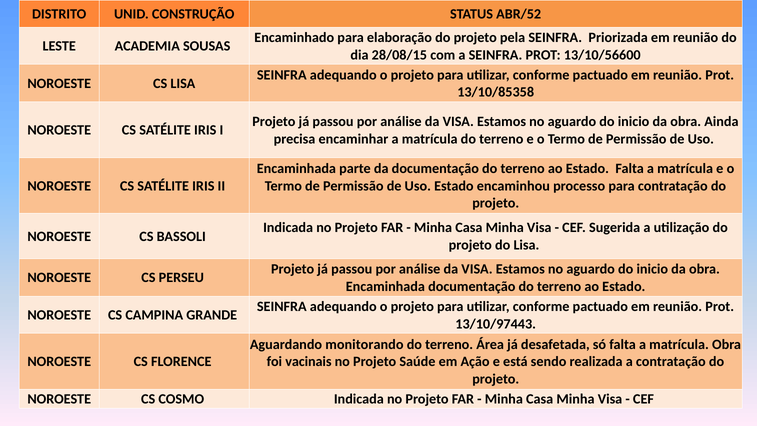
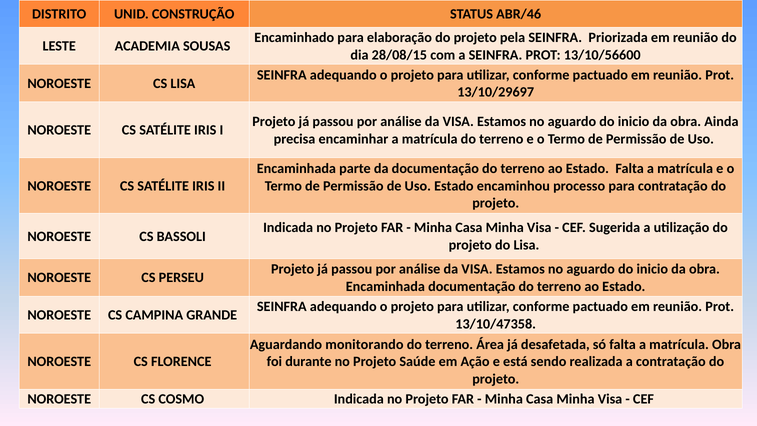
ABR/52: ABR/52 -> ABR/46
13/10/85358: 13/10/85358 -> 13/10/29697
13/10/97443: 13/10/97443 -> 13/10/47358
vacinais: vacinais -> durante
